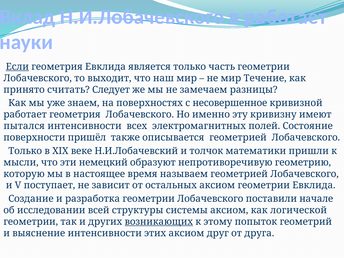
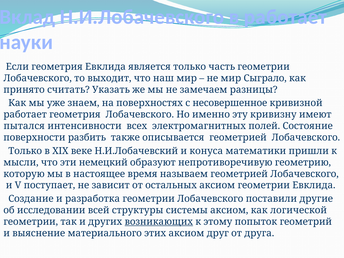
Если underline: present -> none
Течение: Течение -> Сыграло
Следует: Следует -> Указать
пришёл: пришёл -> разбить
толчок: толчок -> конуса
начале: начале -> другие
выяснение интенсивности: интенсивности -> материального
